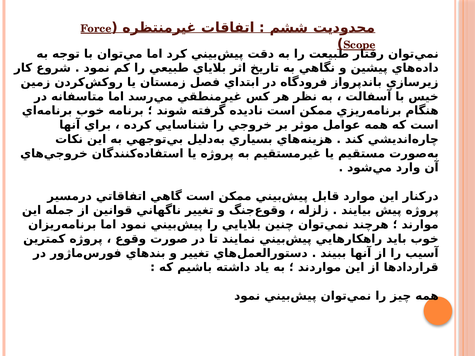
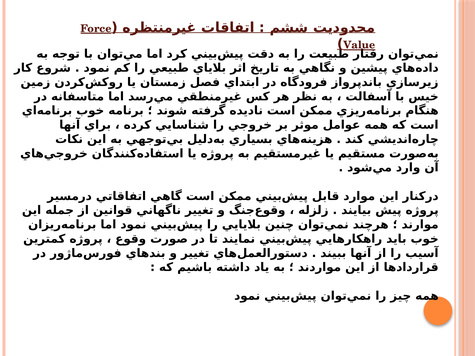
Scope: Scope -> Value
